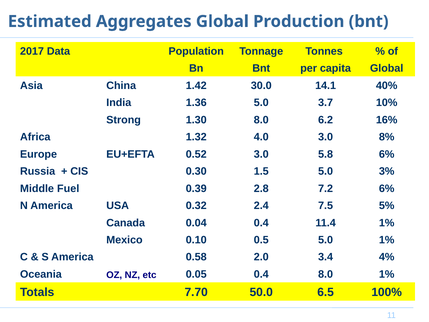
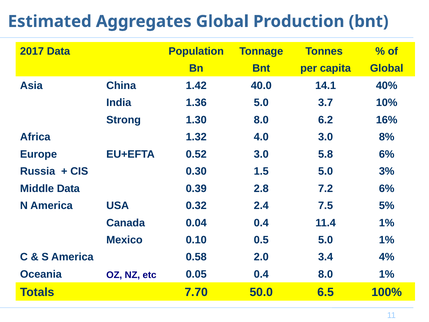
30.0: 30.0 -> 40.0
Middle Fuel: Fuel -> Data
